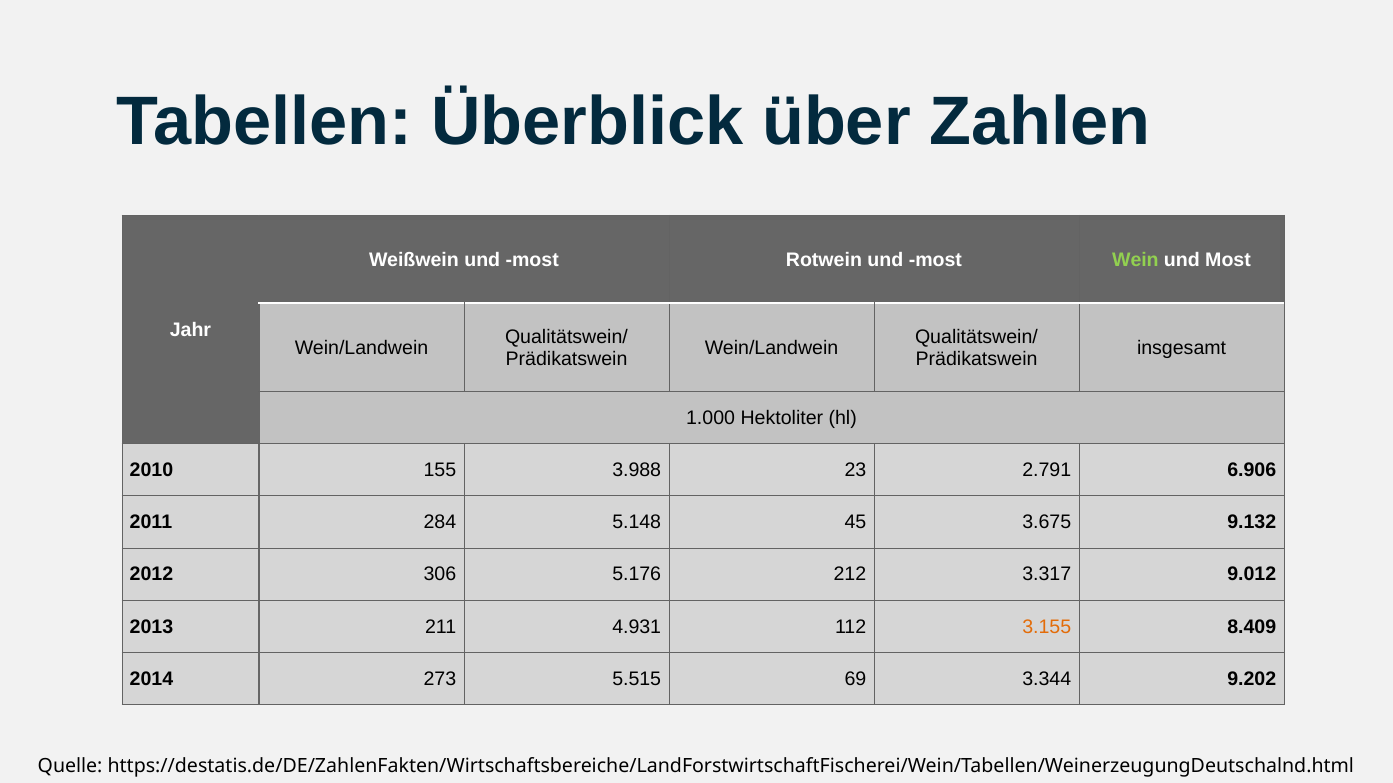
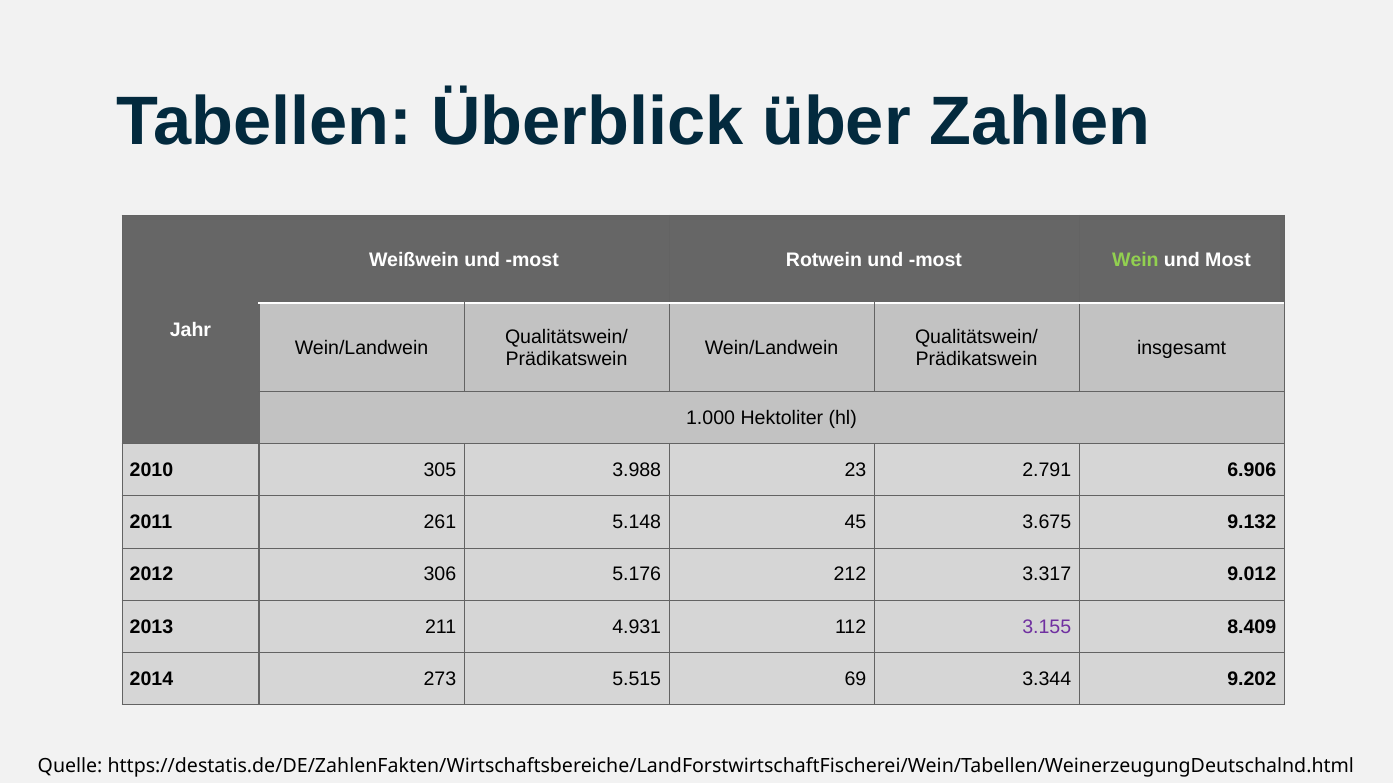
155: 155 -> 305
284: 284 -> 261
3.155 colour: orange -> purple
